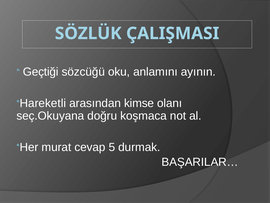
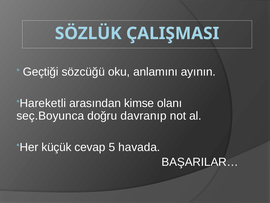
seç.Okuyana: seç.Okuyana -> seç.Boyunca
koşmaca: koşmaca -> davranıp
murat: murat -> küçük
durmak: durmak -> havada
